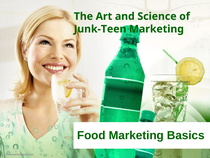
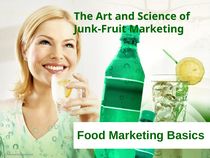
Junk-Teen: Junk-Teen -> Junk-Fruit
